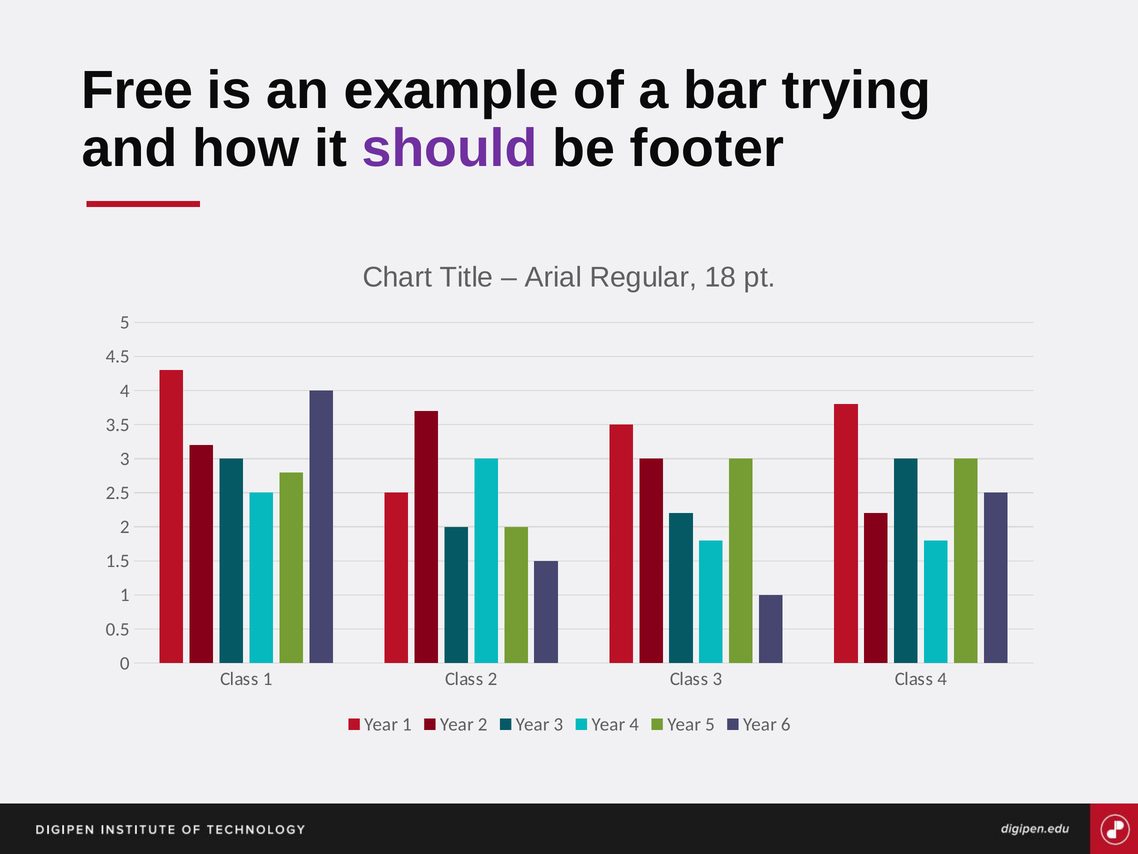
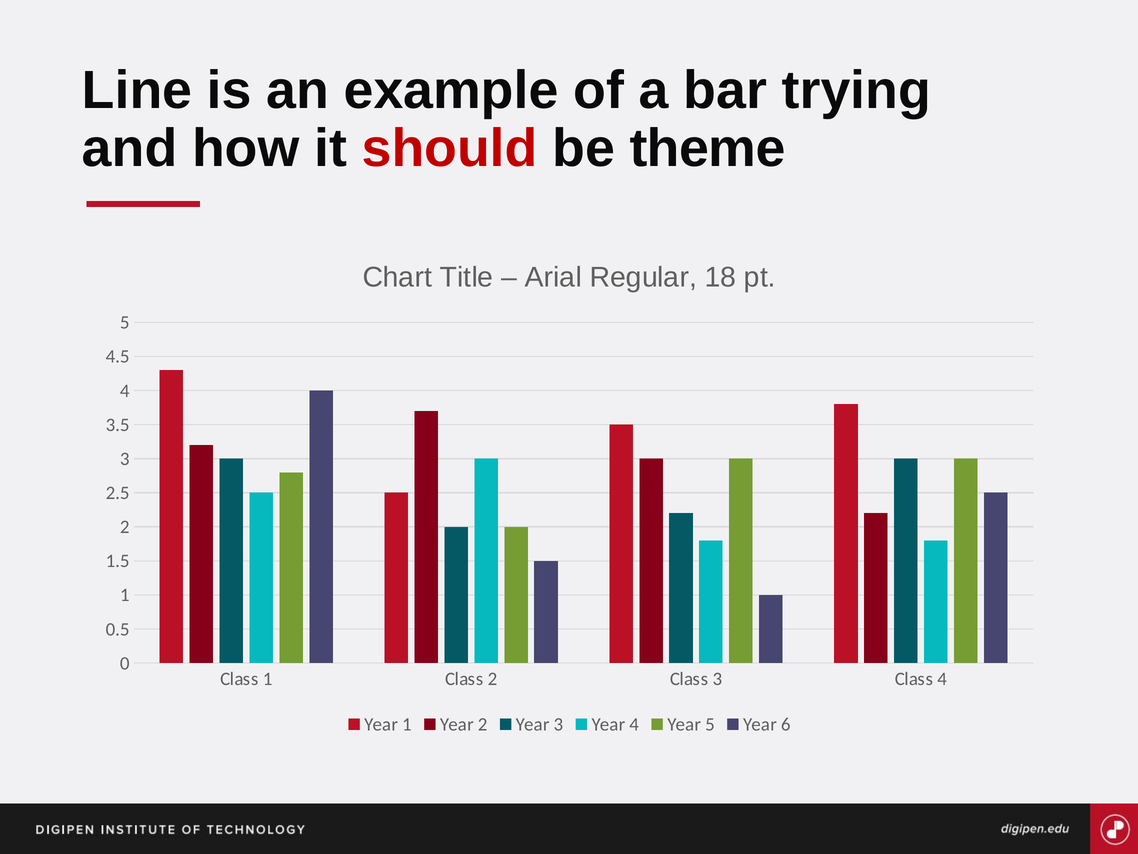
Free: Free -> Line
should colour: purple -> red
footer: footer -> theme
